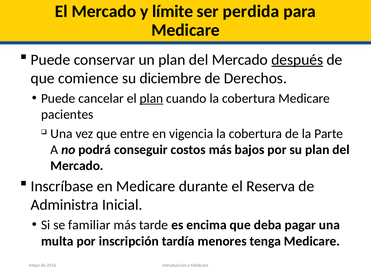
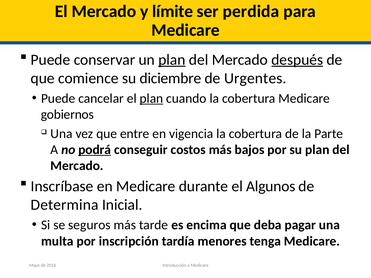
plan at (172, 60) underline: none -> present
Derechos: Derechos -> Urgentes
pacientes: pacientes -> gobiernos
podrá underline: none -> present
Reserva: Reserva -> Algunos
Administra: Administra -> Determina
familiar: familiar -> seguros
